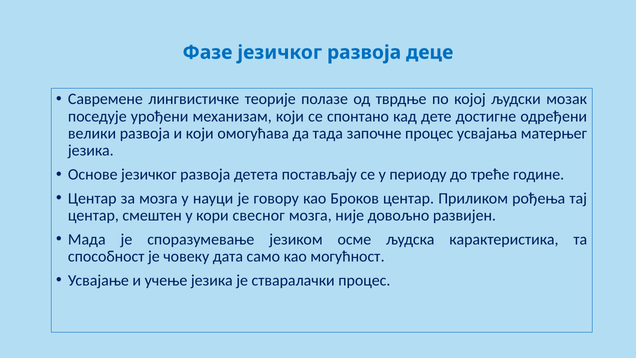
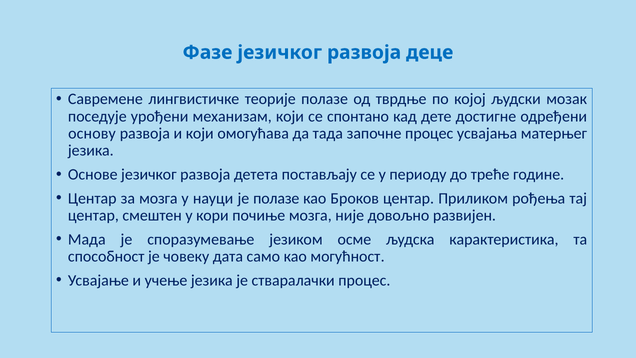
велики: велики -> основу
је говору: говору -> полазе
свесног: свесног -> почиње
